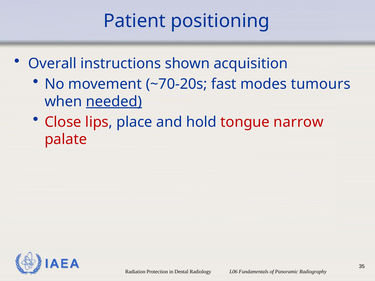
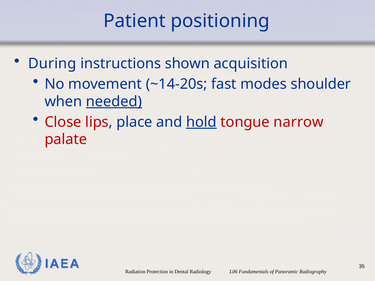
Overall: Overall -> During
~70-20s: ~70-20s -> ~14-20s
tumours: tumours -> shoulder
hold underline: none -> present
